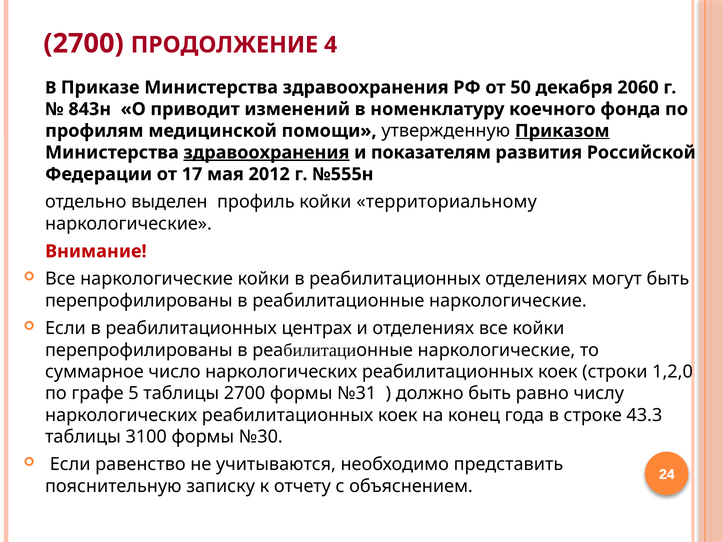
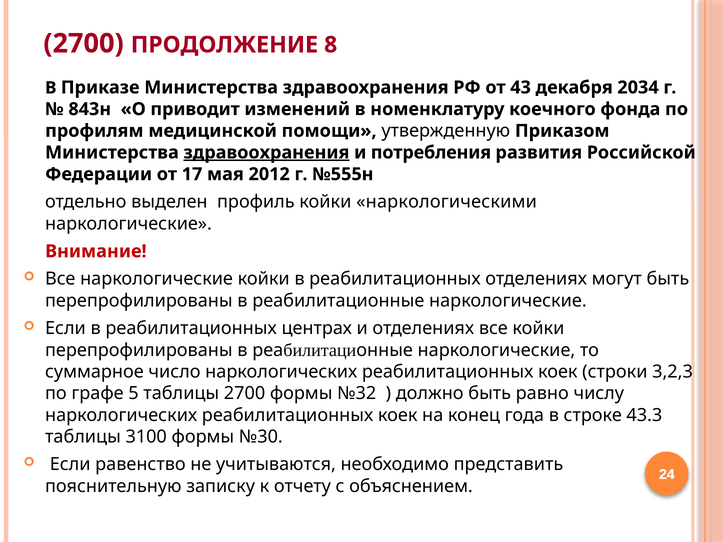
4: 4 -> 8
50: 50 -> 43
2060: 2060 -> 2034
Приказом underline: present -> none
показателям: показателям -> потребления
территориальному: территориальному -> наркологическими
1,2,0: 1,2,0 -> 3,2,3
№31: №31 -> №32
